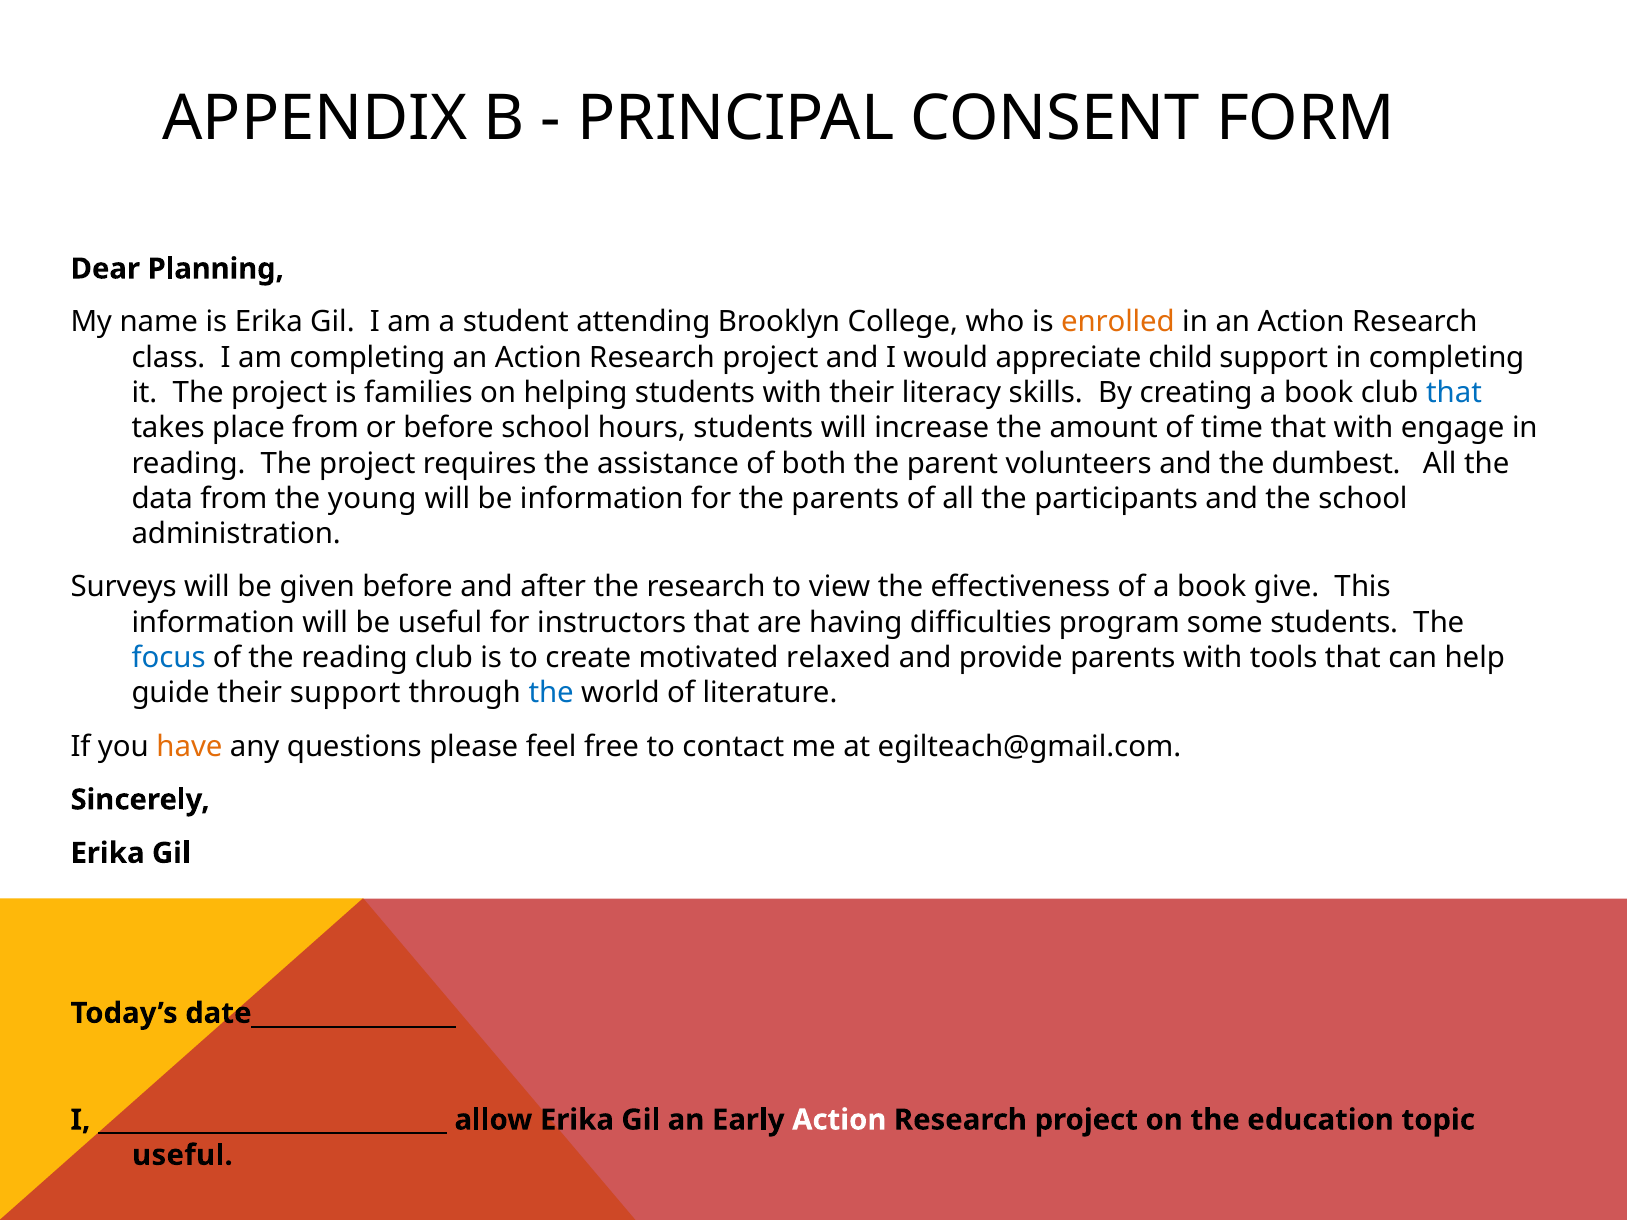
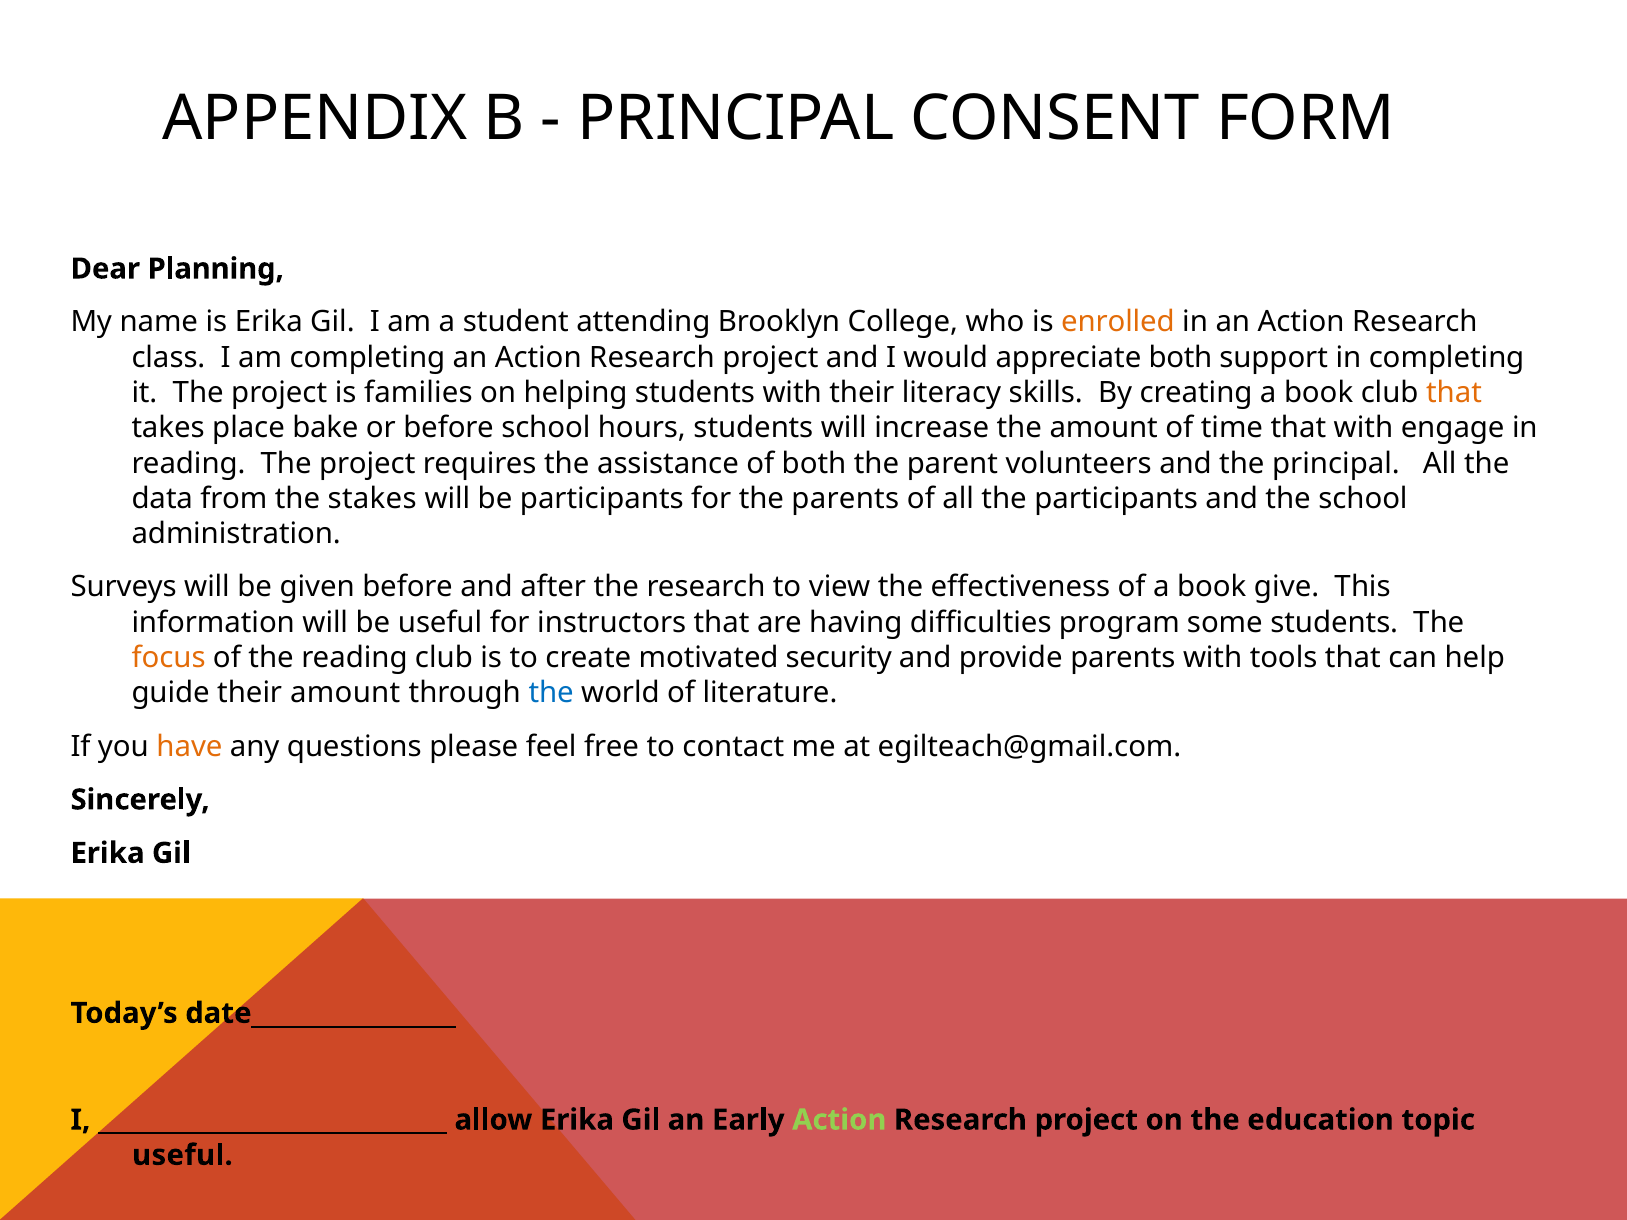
appreciate child: child -> both
that at (1454, 393) colour: blue -> orange
place from: from -> bake
the dumbest: dumbest -> principal
young: young -> stakes
be information: information -> participants
focus colour: blue -> orange
relaxed: relaxed -> security
their support: support -> amount
Action at (839, 1120) colour: white -> light green
